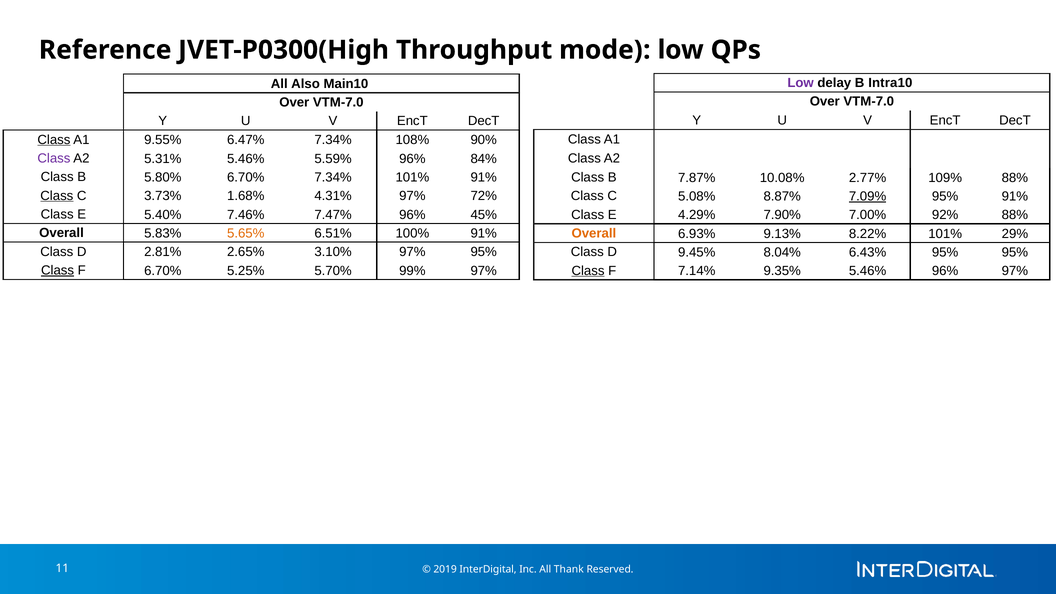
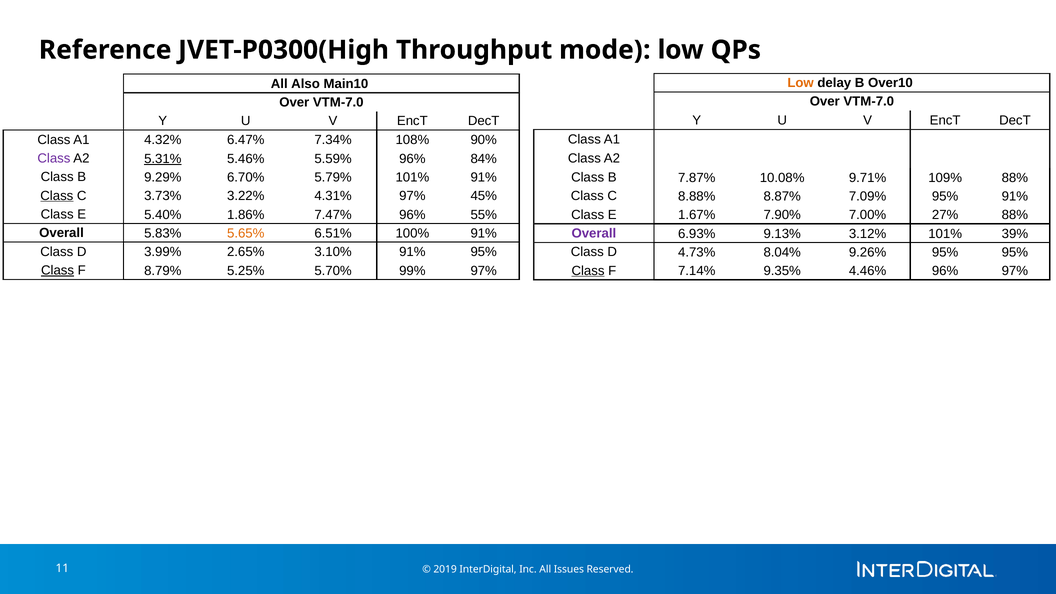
Low at (801, 83) colour: purple -> orange
Intra10: Intra10 -> Over10
Class at (54, 140) underline: present -> none
9.55%: 9.55% -> 4.32%
5.31% underline: none -> present
5.80%: 5.80% -> 9.29%
6.70% 7.34%: 7.34% -> 5.79%
2.77%: 2.77% -> 9.71%
1.68%: 1.68% -> 3.22%
72%: 72% -> 45%
5.08%: 5.08% -> 8.88%
7.09% underline: present -> none
7.46%: 7.46% -> 1.86%
45%: 45% -> 55%
4.29%: 4.29% -> 1.67%
92%: 92% -> 27%
Overall at (594, 233) colour: orange -> purple
8.22%: 8.22% -> 3.12%
29%: 29% -> 39%
2.81%: 2.81% -> 3.99%
3.10% 97%: 97% -> 91%
9.45%: 9.45% -> 4.73%
6.43%: 6.43% -> 9.26%
F 6.70%: 6.70% -> 8.79%
9.35% 5.46%: 5.46% -> 4.46%
Thank: Thank -> Issues
